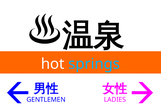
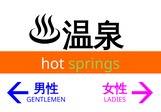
springs colour: light blue -> light green
